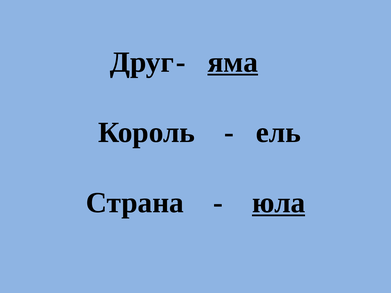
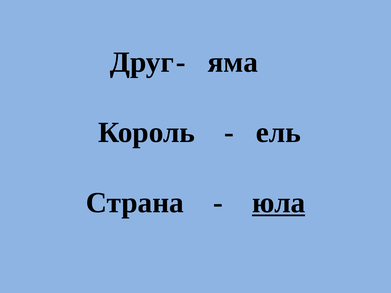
яма underline: present -> none
